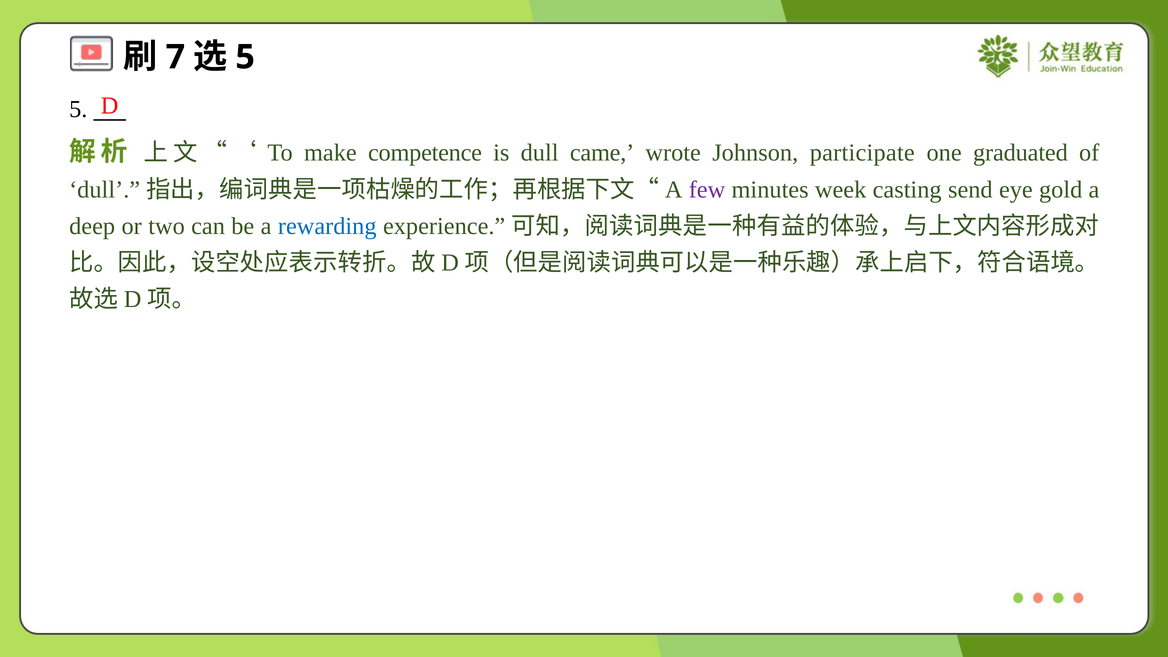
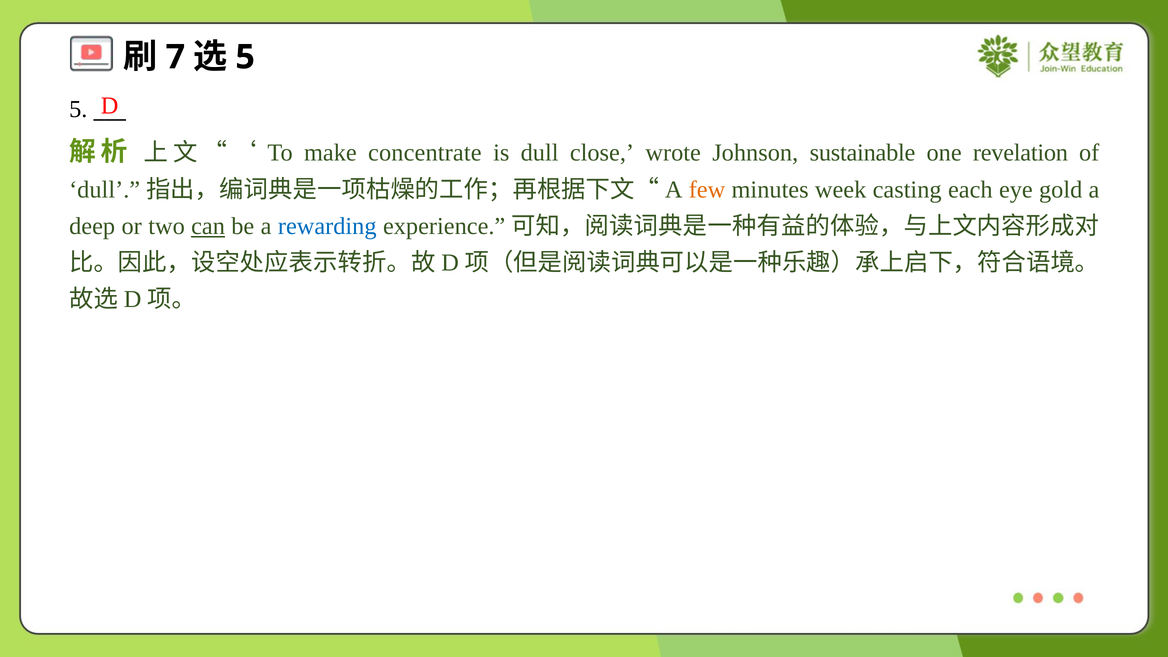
competence: competence -> concentrate
came: came -> close
participate: participate -> sustainable
graduated: graduated -> revelation
few colour: purple -> orange
send: send -> each
can underline: none -> present
